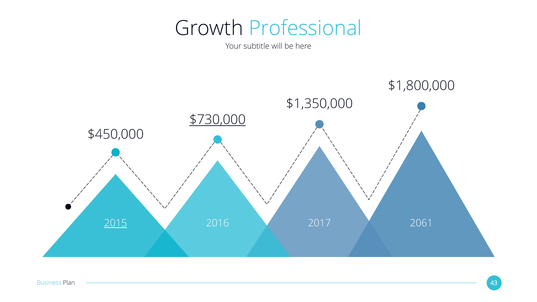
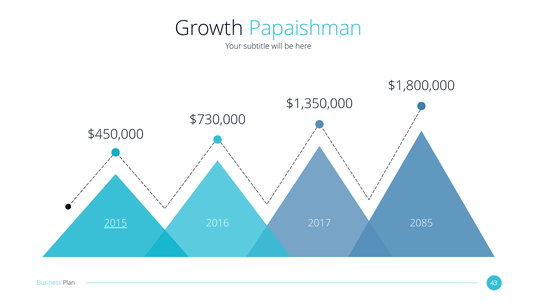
Professional: Professional -> Papaishman
$730,000 underline: present -> none
2061: 2061 -> 2085
